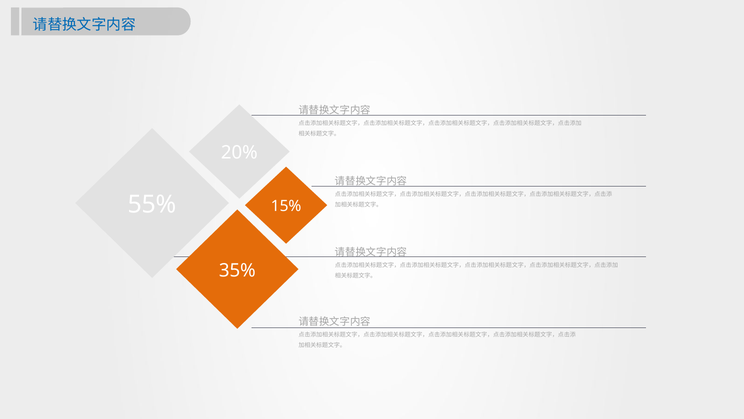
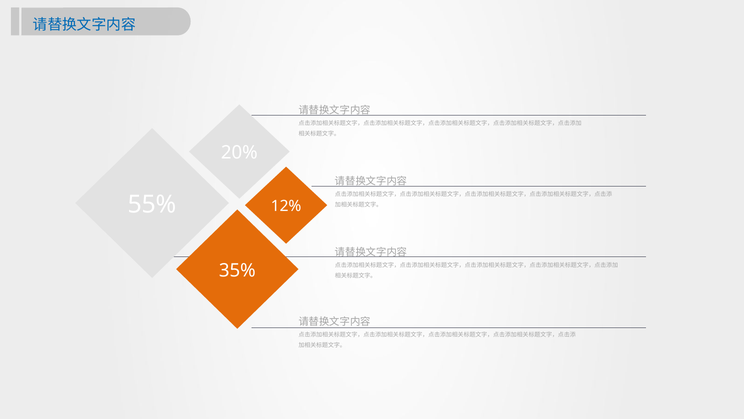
15%: 15% -> 12%
